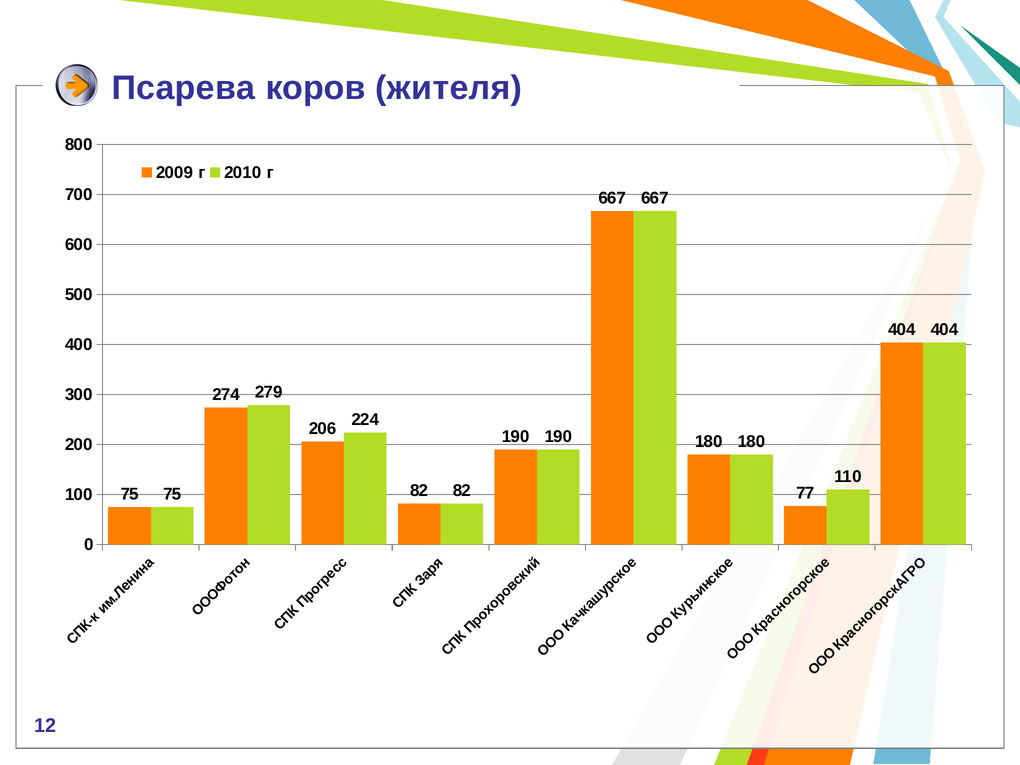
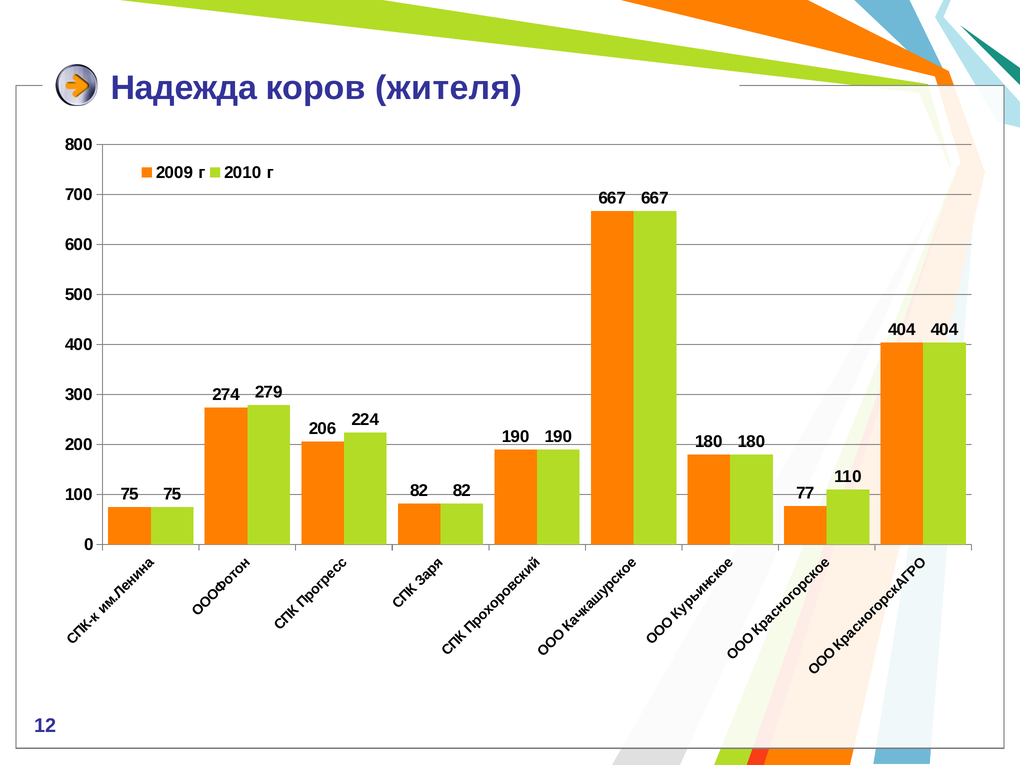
Псарева: Псарева -> Надежда
